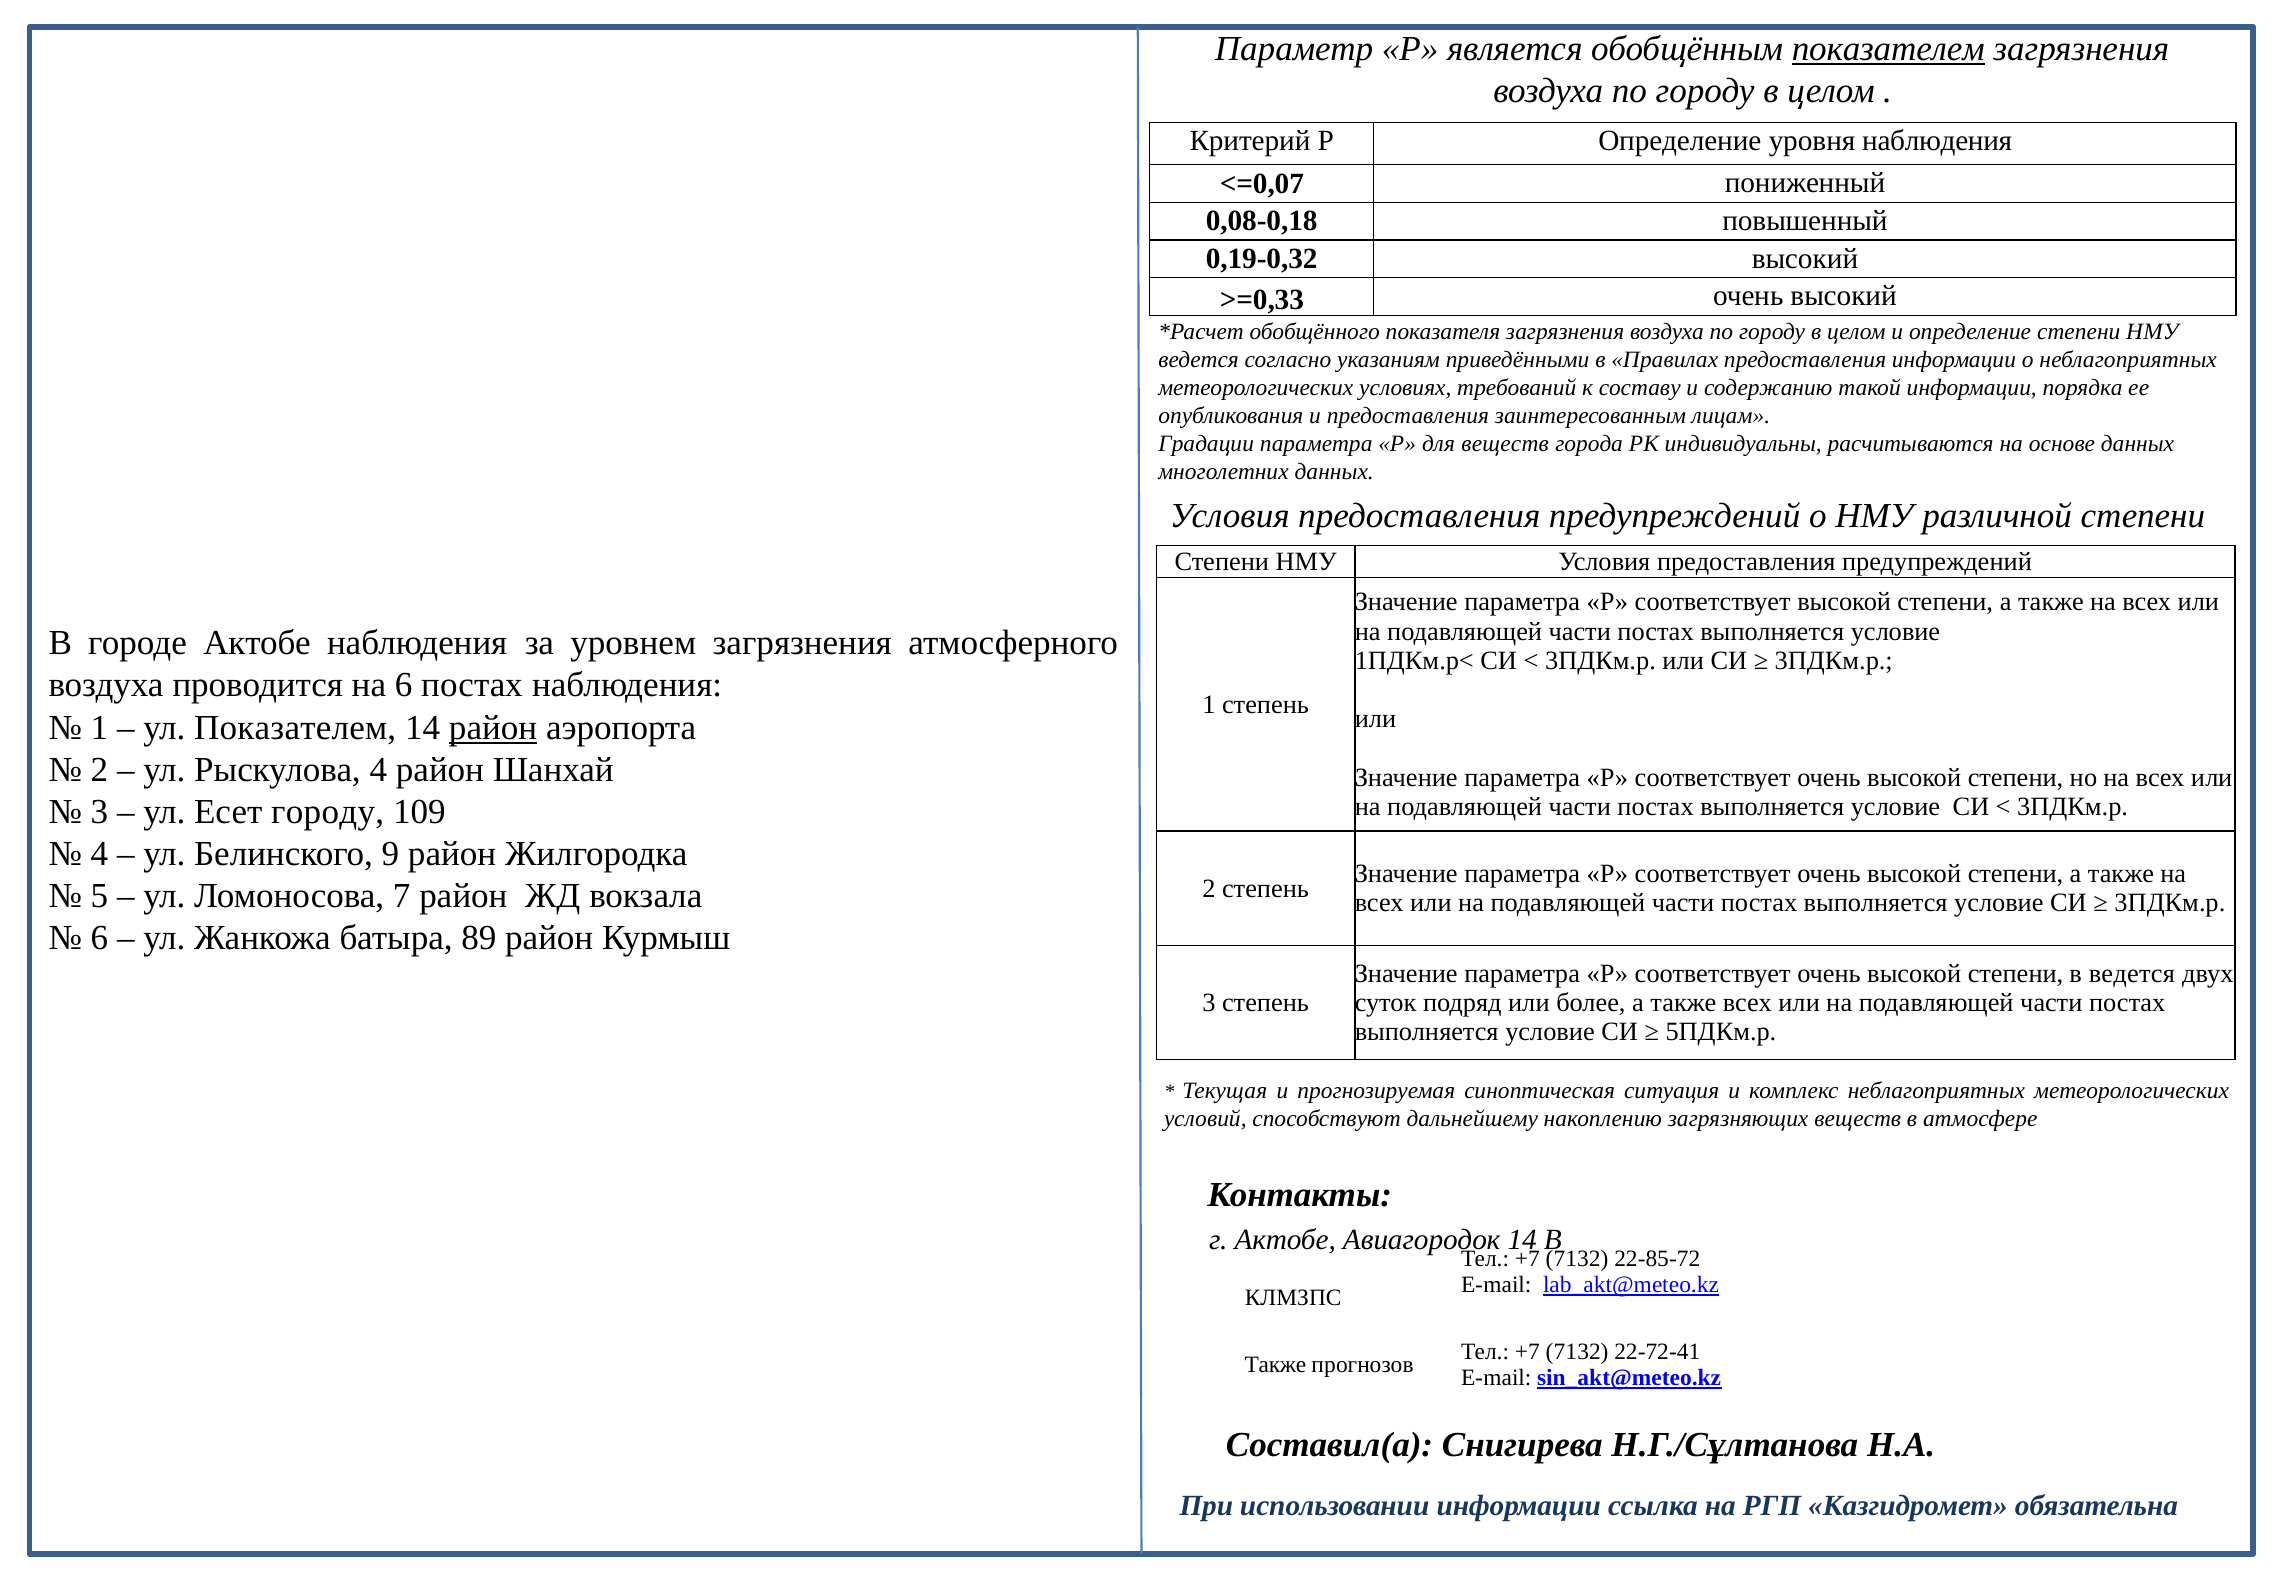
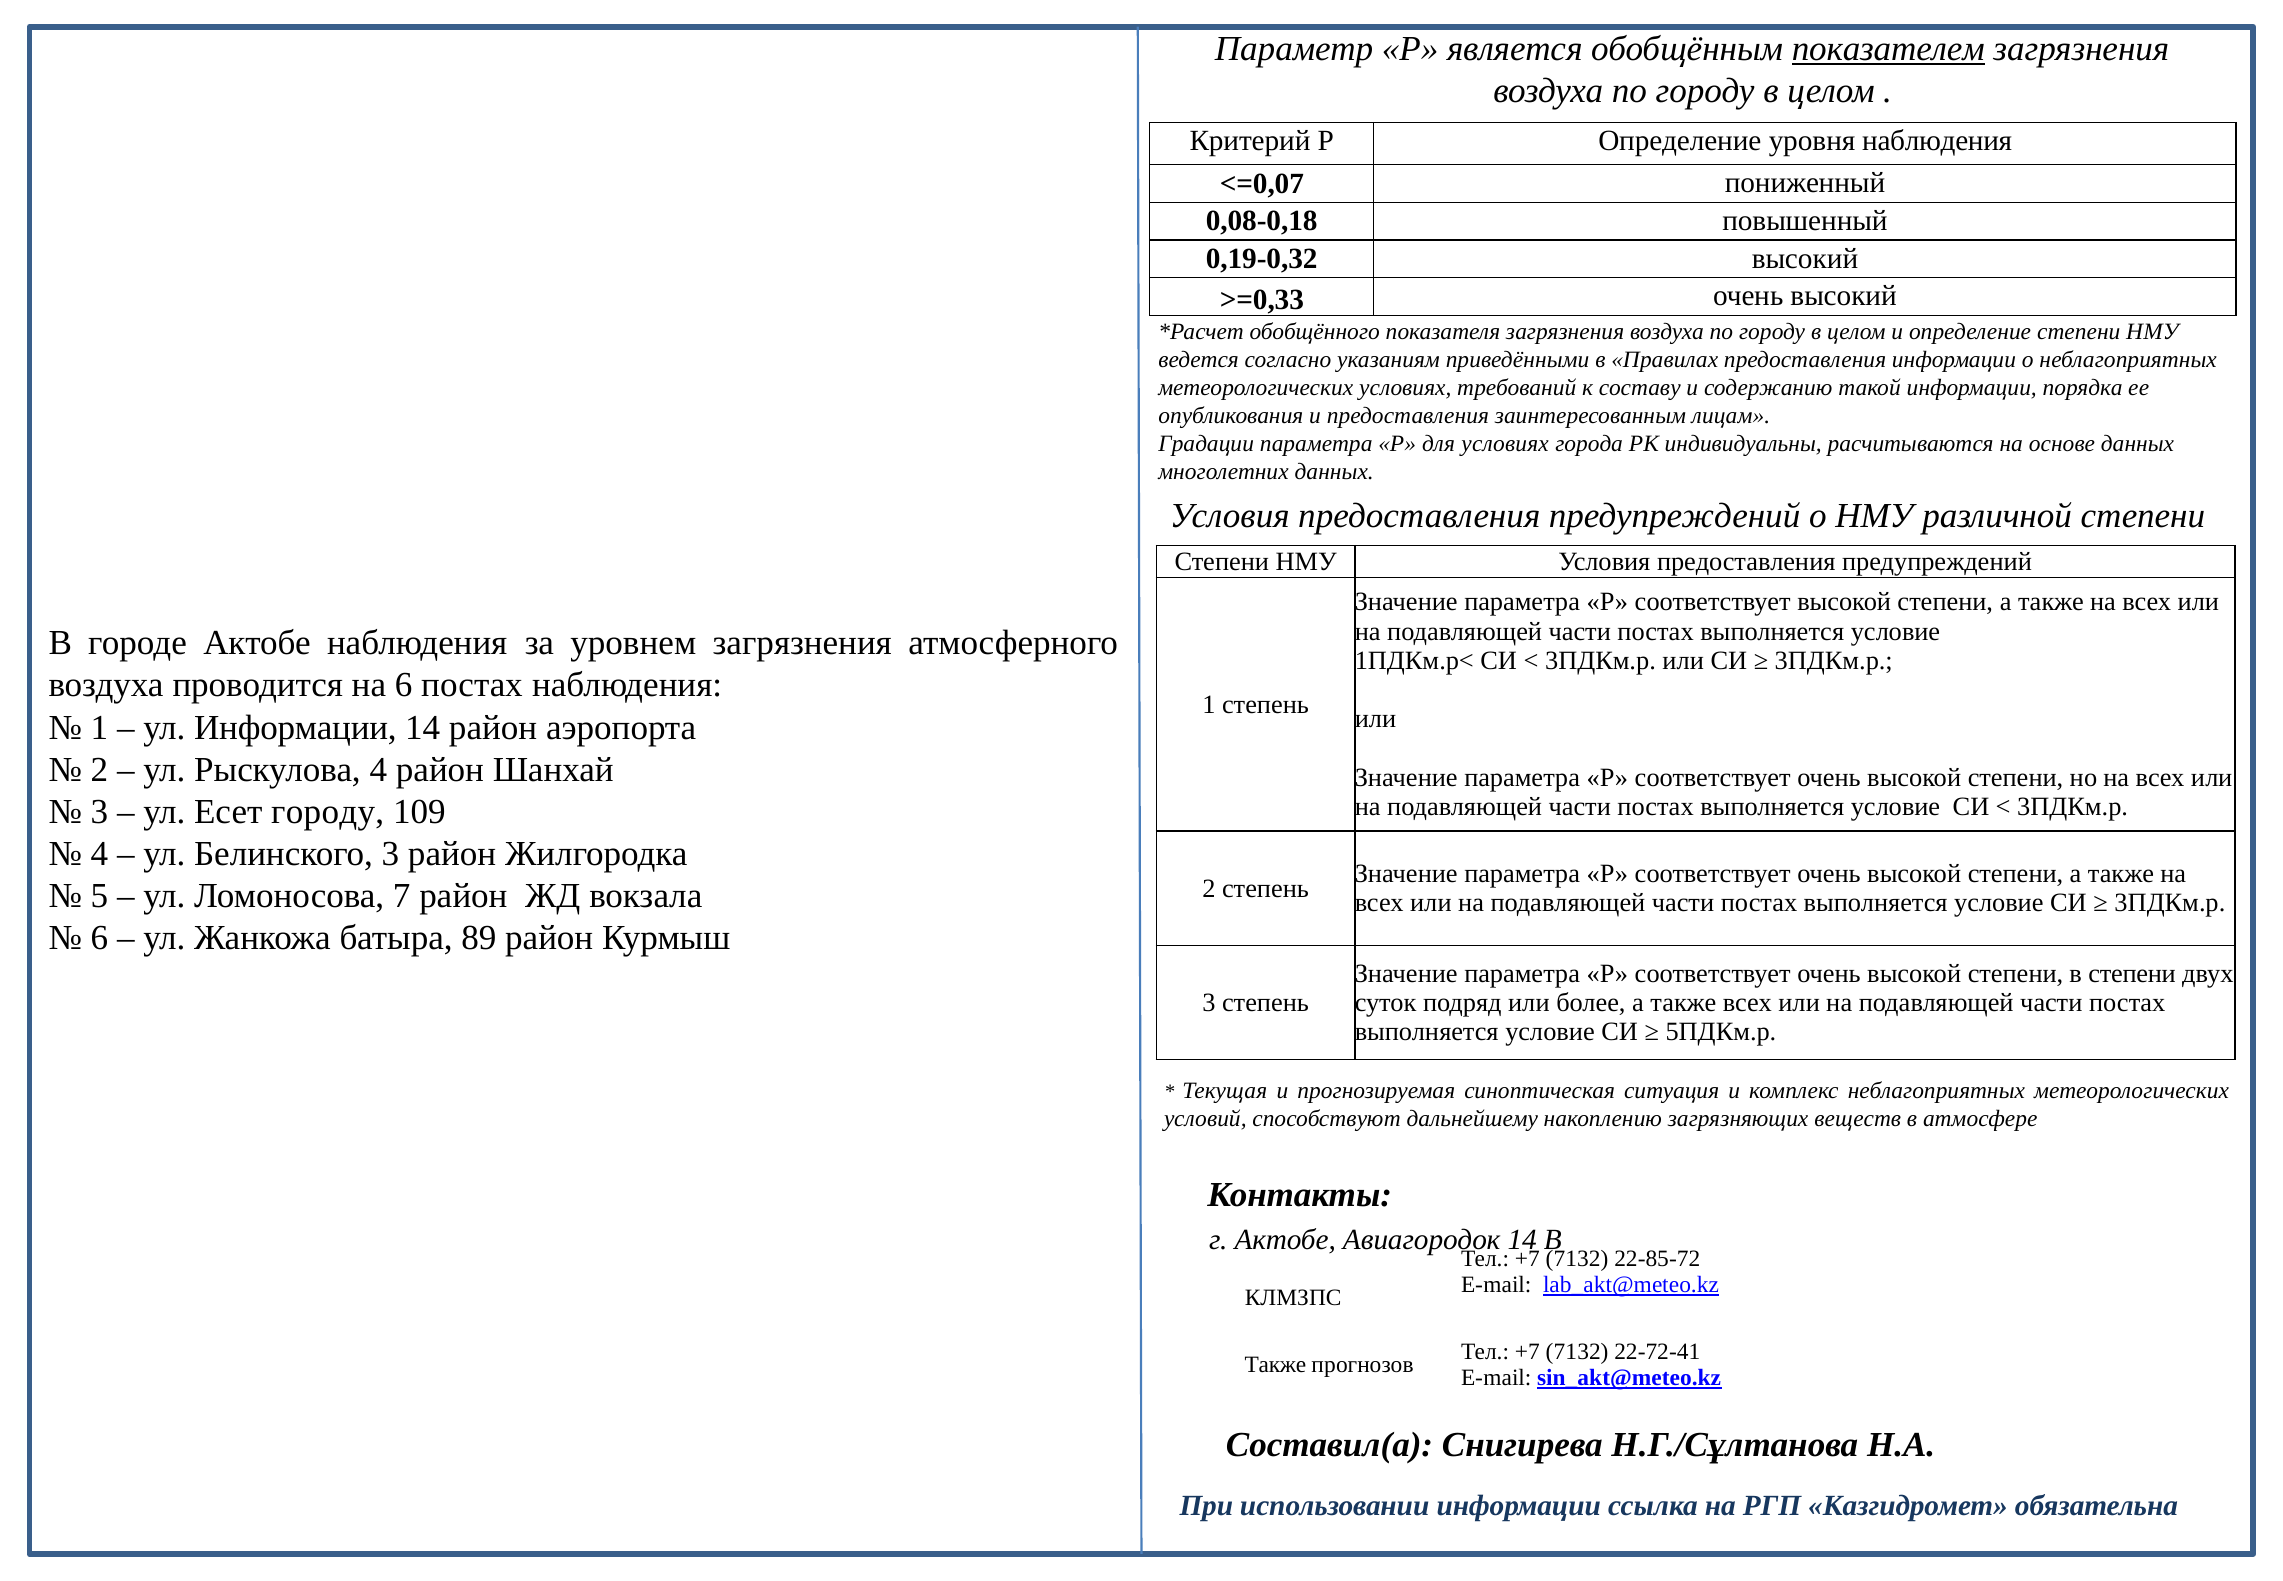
для веществ: веществ -> условиях
ул Показателем: Показателем -> Информации
район at (493, 727) underline: present -> none
Белинского 9: 9 -> 3
в ведется: ведется -> степени
